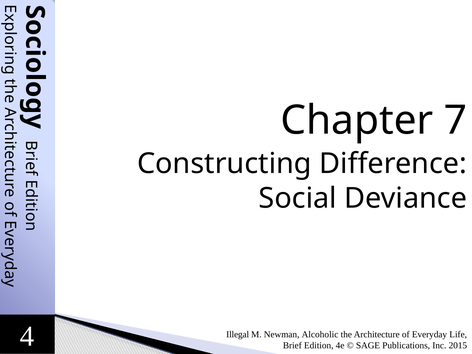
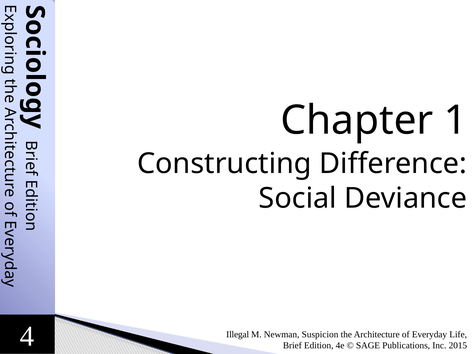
7: 7 -> 1
Alcoholic: Alcoholic -> Suspicion
